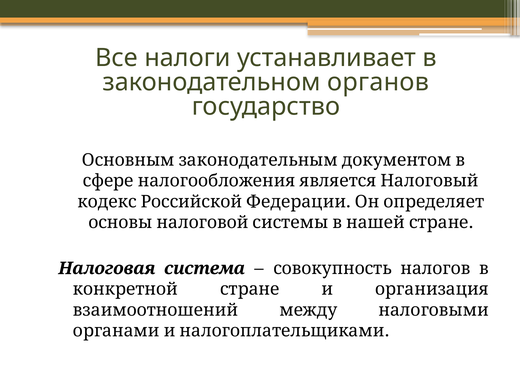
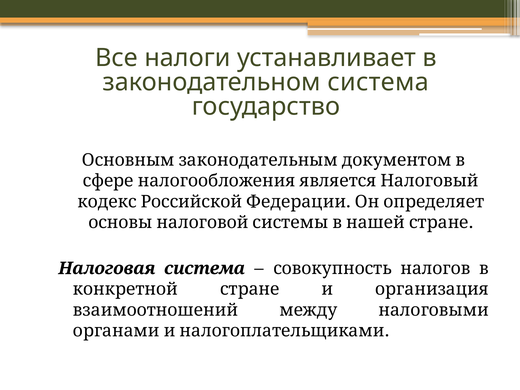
законодательном органов: органов -> система
